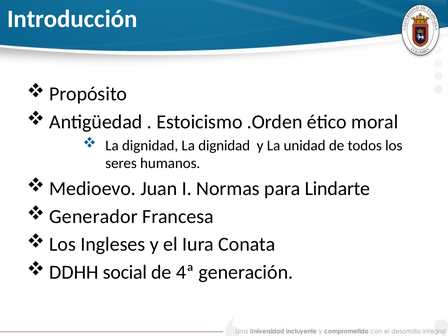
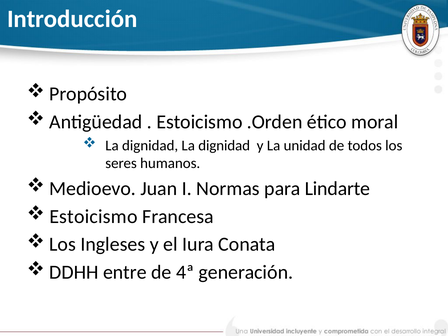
Generador at (93, 216): Generador -> Estoicismo
social: social -> entre
